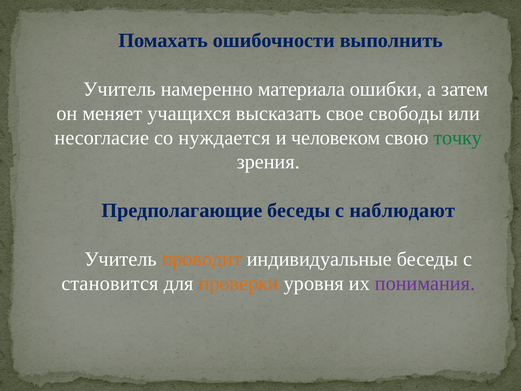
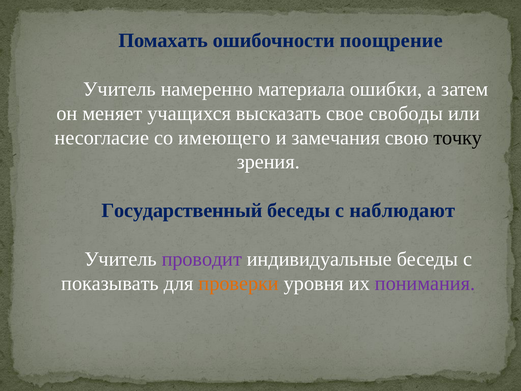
выполнить: выполнить -> поощрение
нуждается: нуждается -> имеющего
человеком: человеком -> замечания
точку colour: green -> black
Предполагающие: Предполагающие -> Государственный
проводит colour: orange -> purple
становится: становится -> показывать
